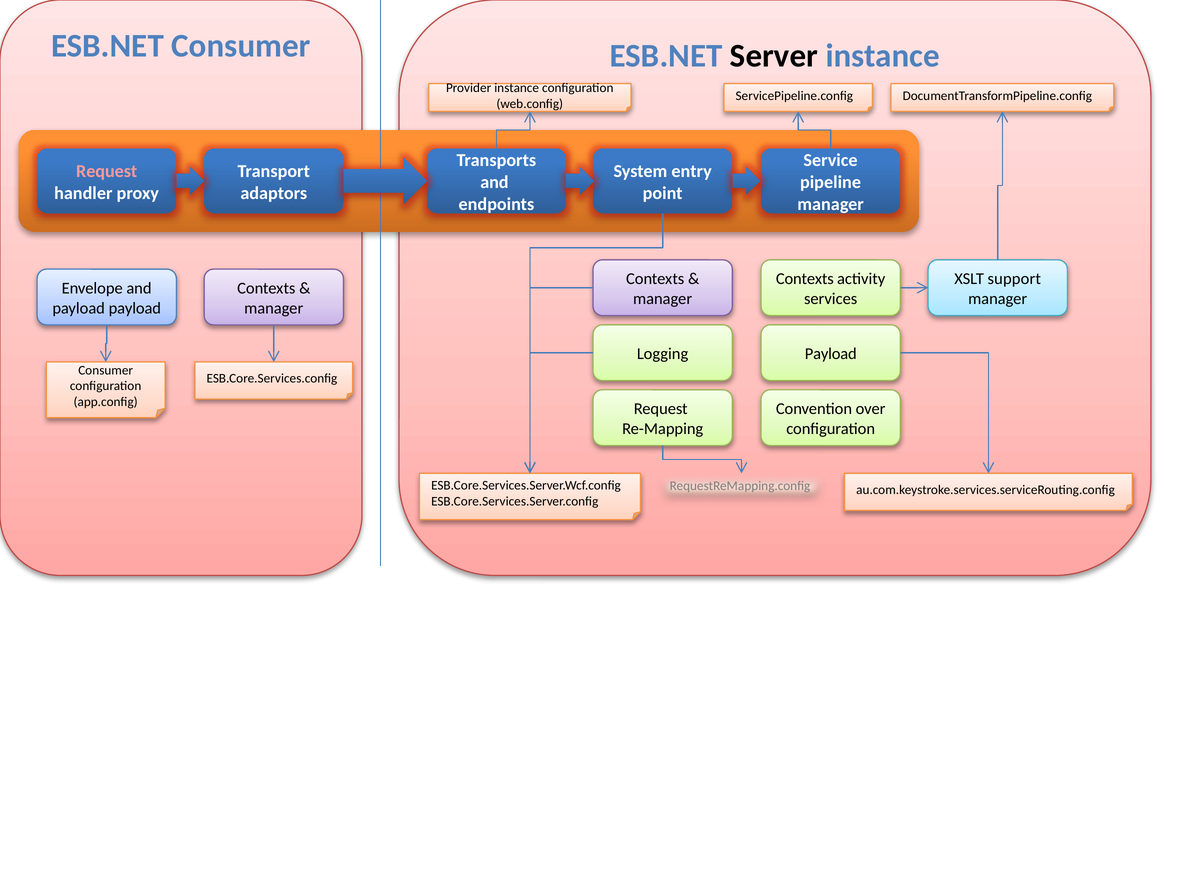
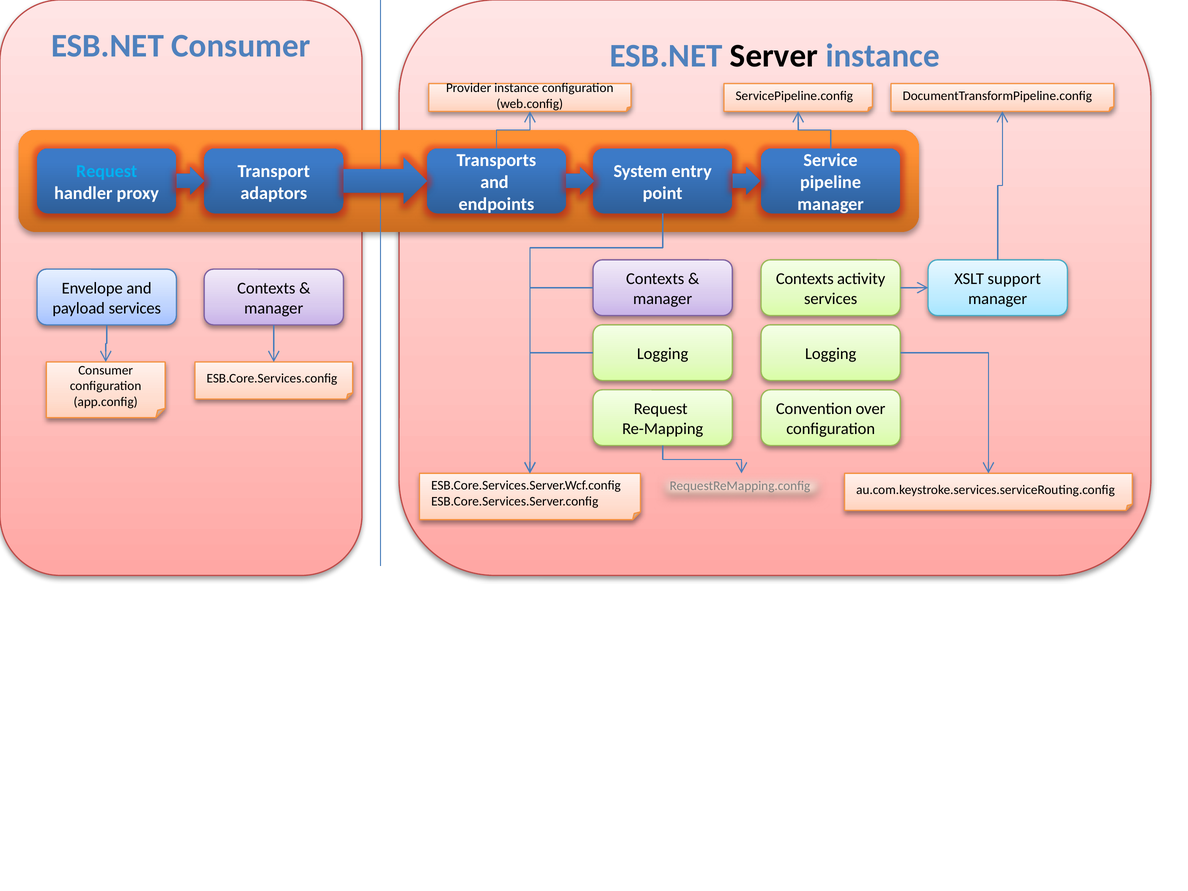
Request at (107, 171) colour: pink -> light blue
payload payload: payload -> services
Payload at (831, 354): Payload -> Logging
